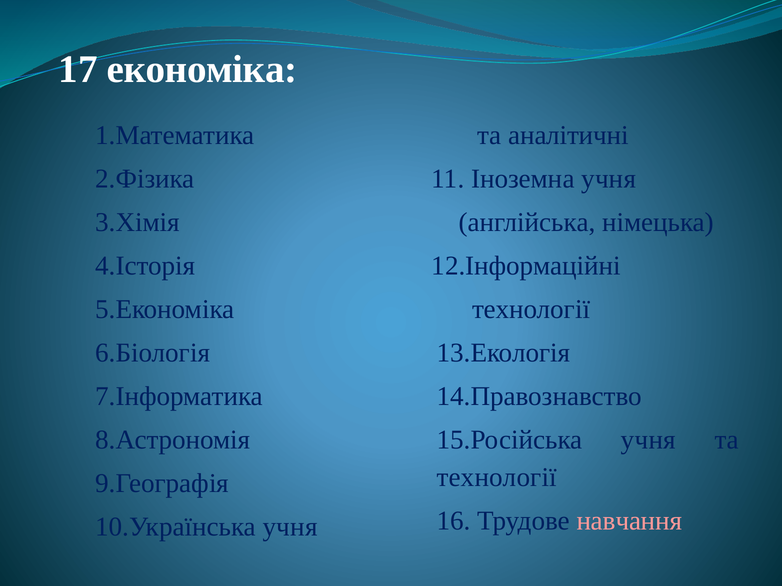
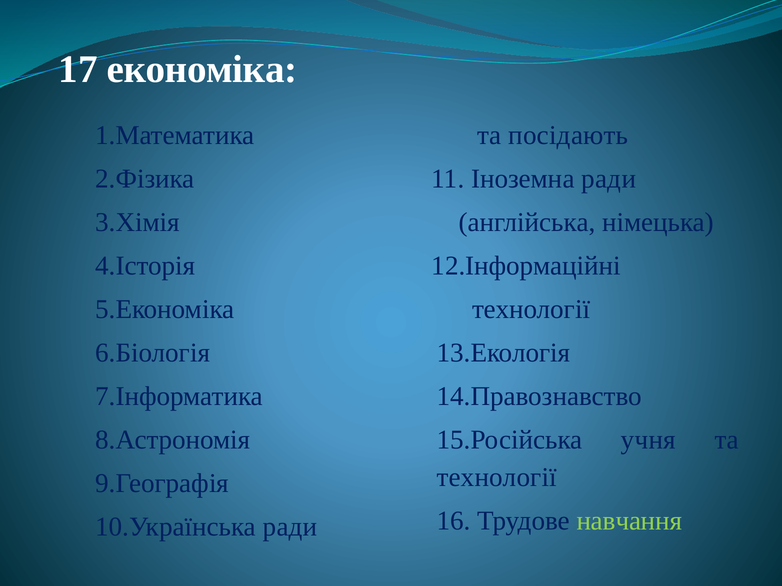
аналітичні: аналітичні -> посідають
Іноземна учня: учня -> ради
навчання colour: pink -> light green
10.Українська учня: учня -> ради
